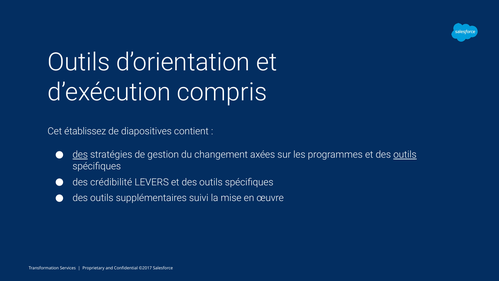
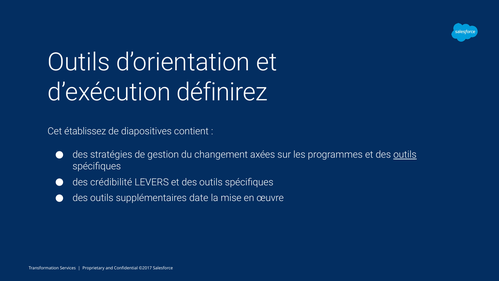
compris: compris -> définirez
des at (80, 155) underline: present -> none
suivi: suivi -> date
